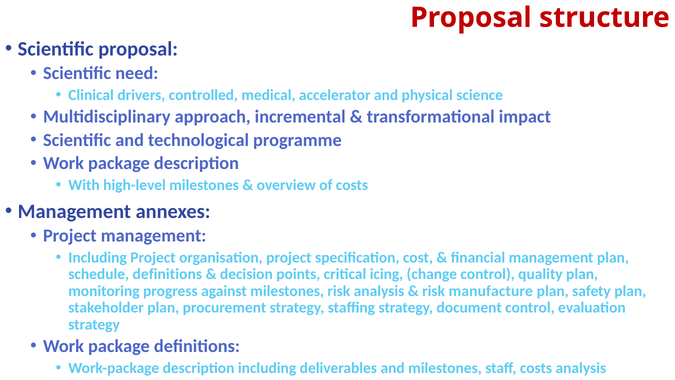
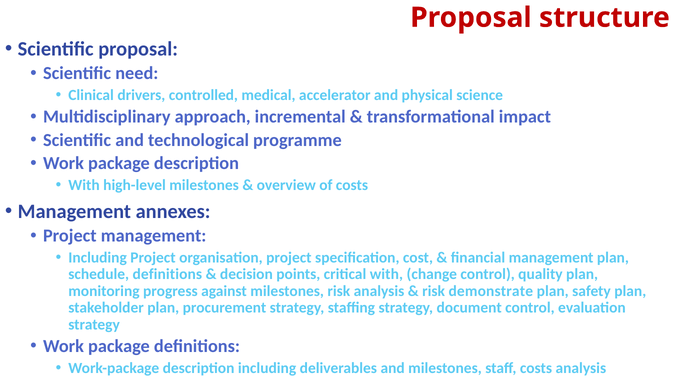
critical icing: icing -> with
manufacture: manufacture -> demonstrate
